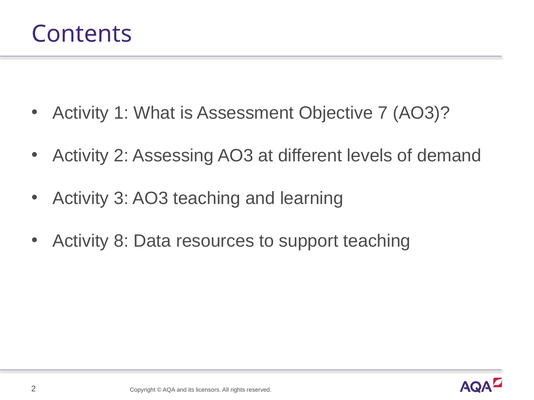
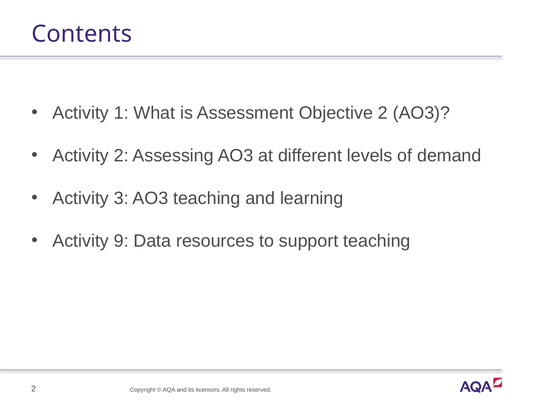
Objective 7: 7 -> 2
8: 8 -> 9
